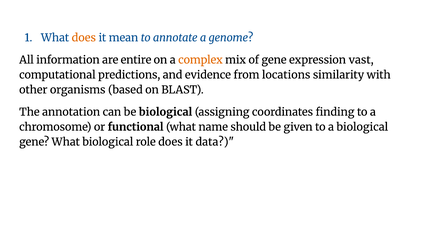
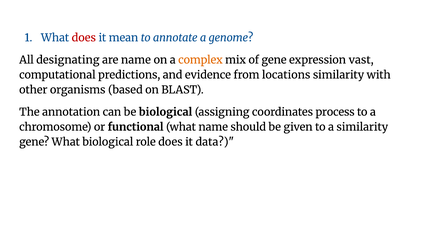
does at (84, 38) colour: orange -> red
information: information -> designating
are entire: entire -> name
finding: finding -> process
a biological: biological -> similarity
